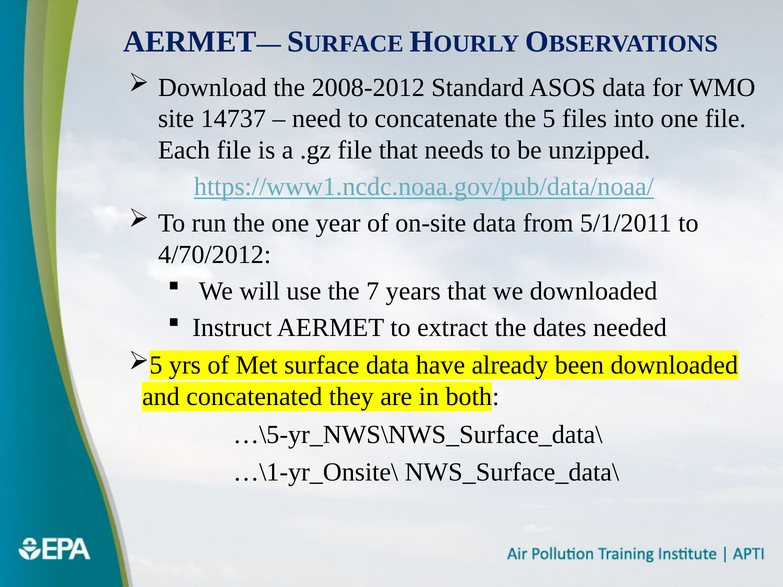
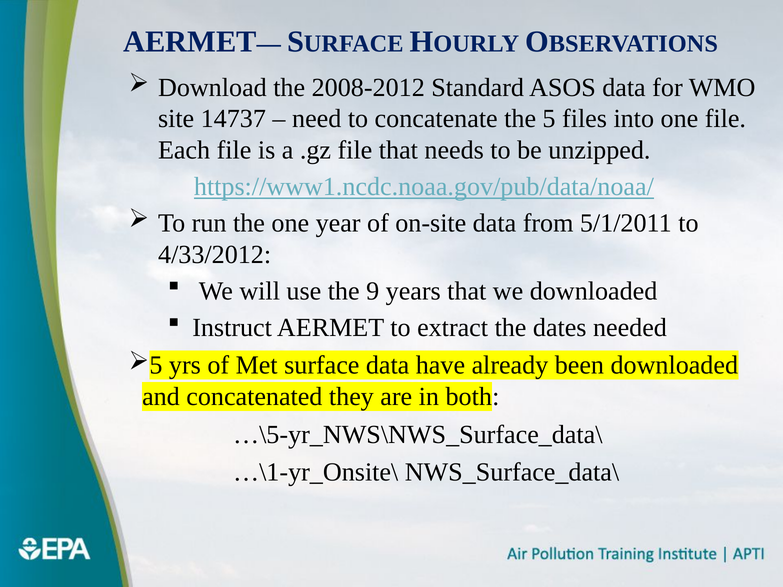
4/70/2012: 4/70/2012 -> 4/33/2012
7: 7 -> 9
